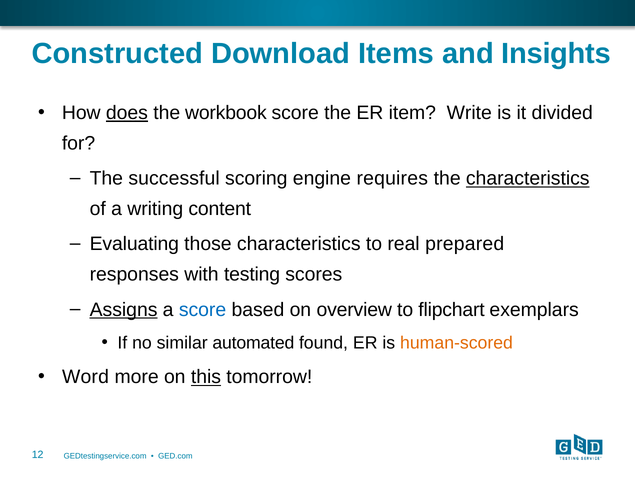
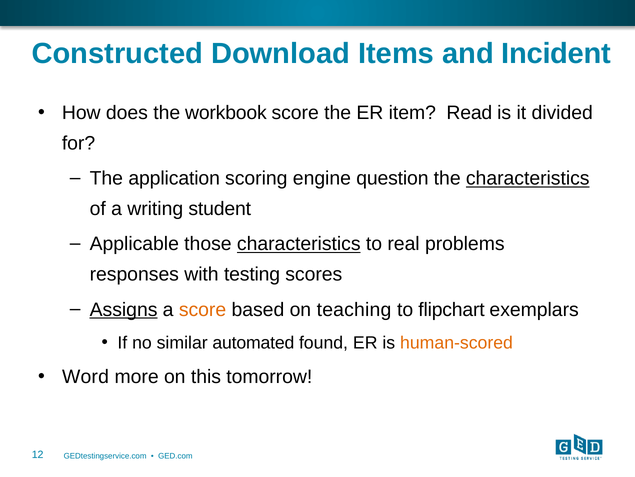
Insights: Insights -> Incident
does underline: present -> none
Write: Write -> Read
successful: successful -> application
requires: requires -> question
content: content -> student
Evaluating: Evaluating -> Applicable
characteristics at (299, 244) underline: none -> present
prepared: prepared -> problems
score at (203, 309) colour: blue -> orange
overview: overview -> teaching
this underline: present -> none
